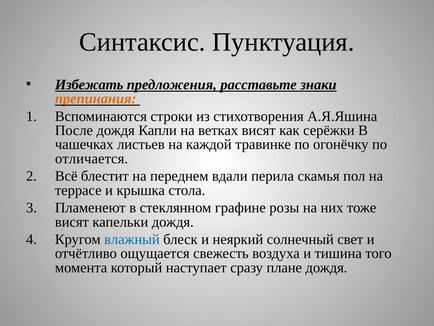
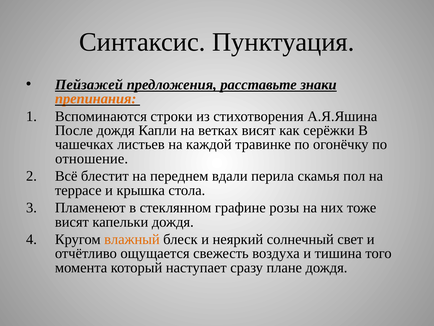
Избежать: Избежать -> Пейзажей
отличается: отличается -> отношение
влажный colour: blue -> orange
